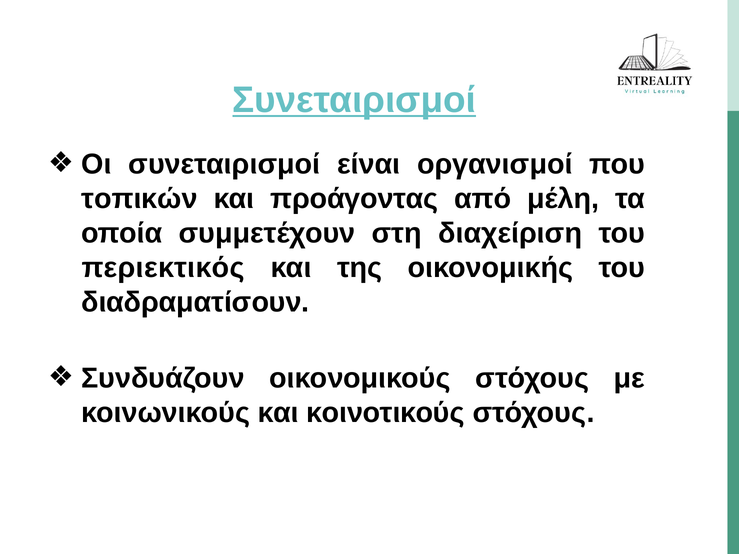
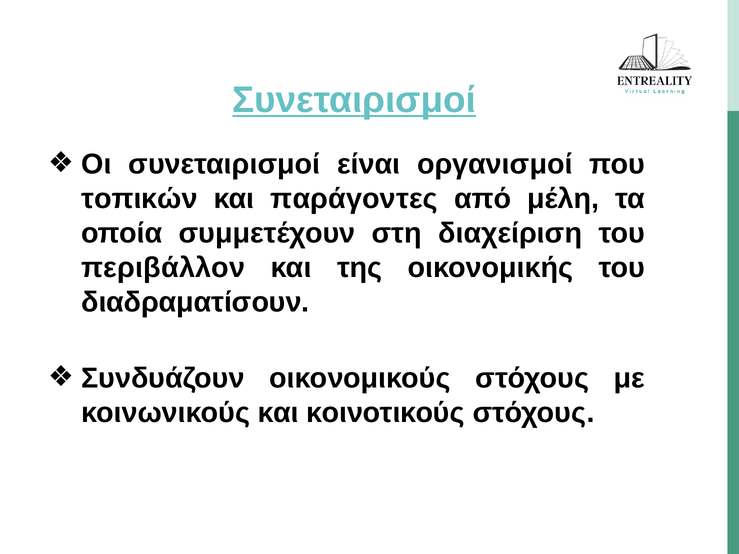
προάγοντας: προάγοντας -> παράγοντες
περιεκτικός: περιεκτικός -> περιβάλλον
